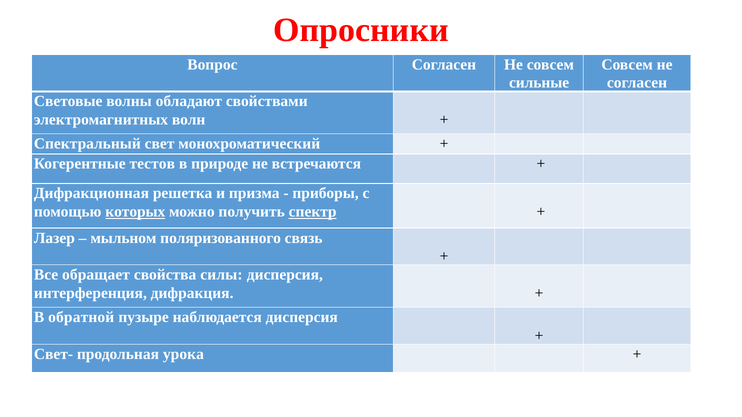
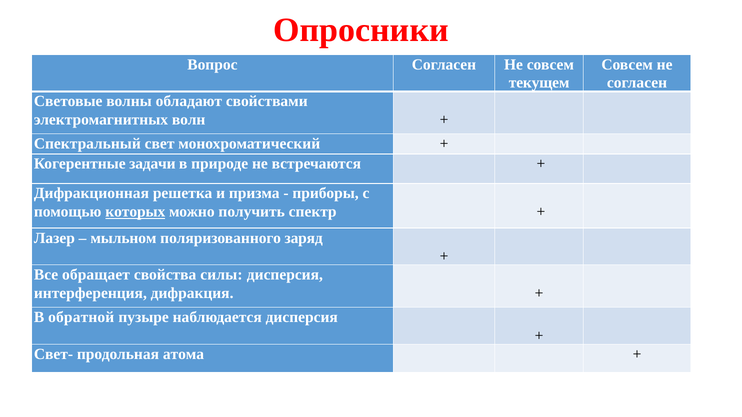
сильные: сильные -> текущем
тестов: тестов -> задачи
спектр underline: present -> none
связь: связь -> заряд
урока: урока -> атома
